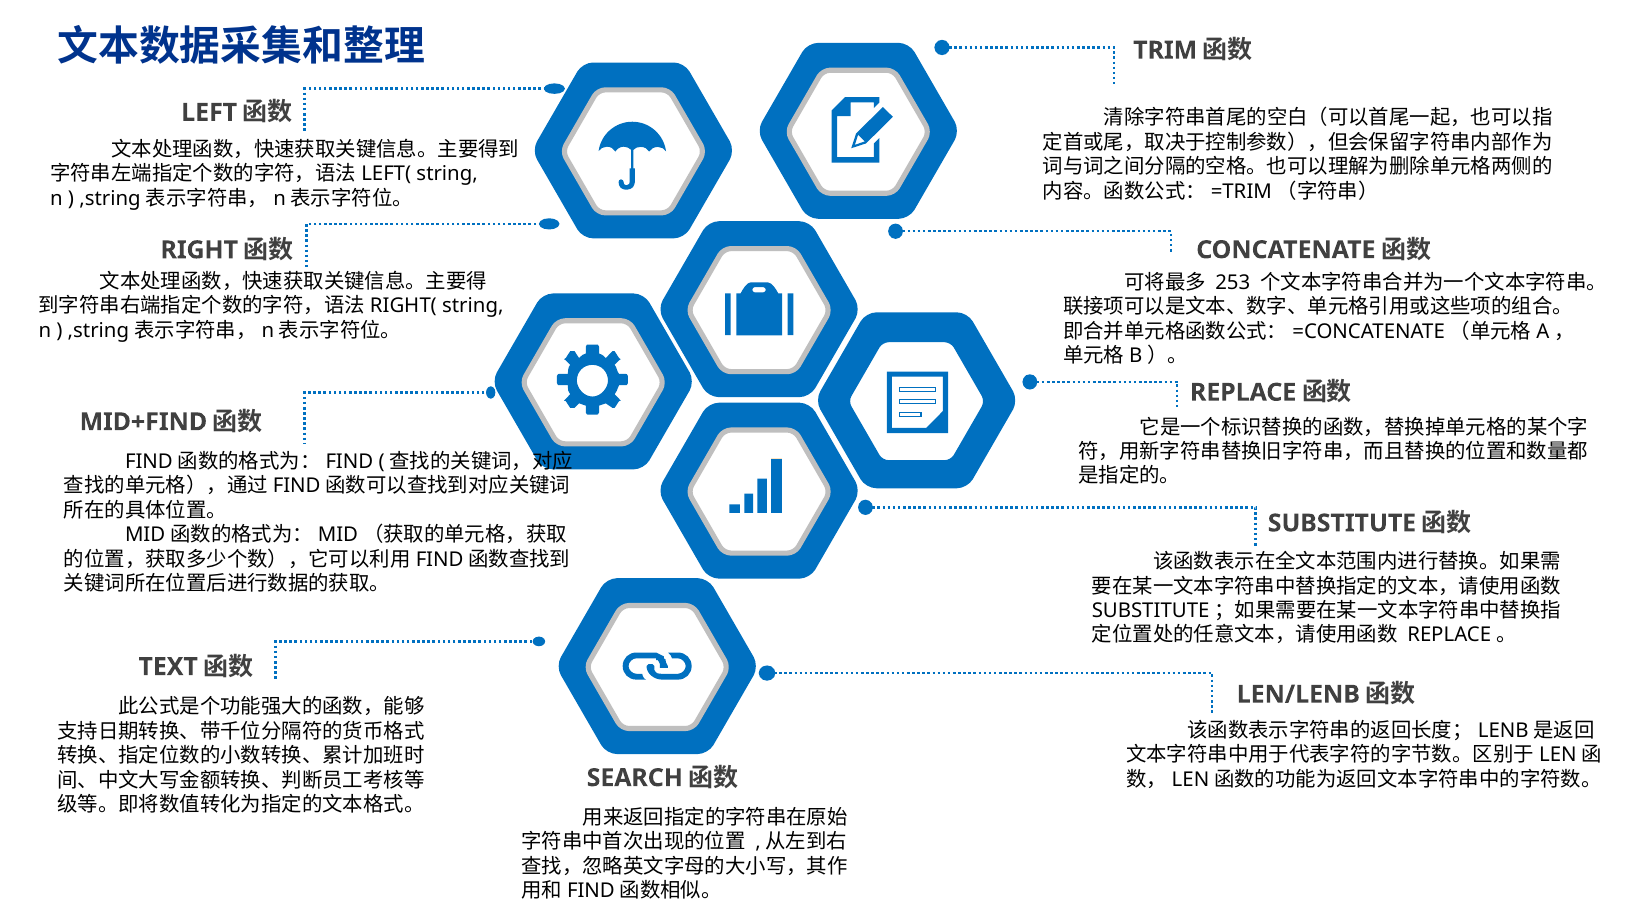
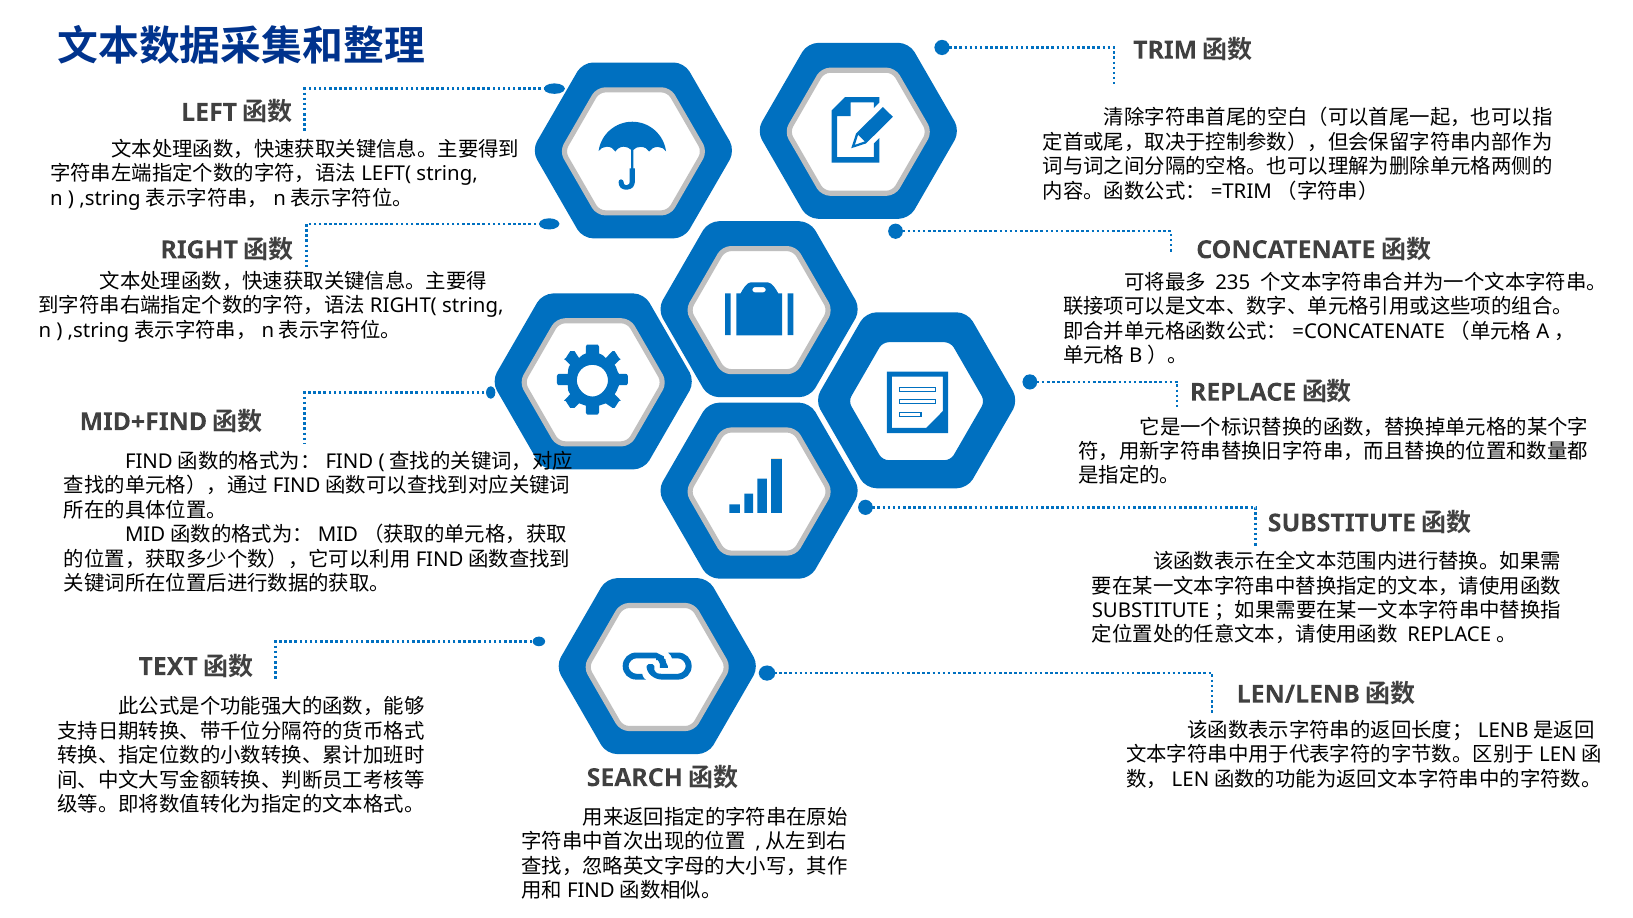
253: 253 -> 235
